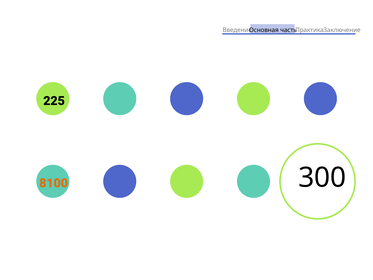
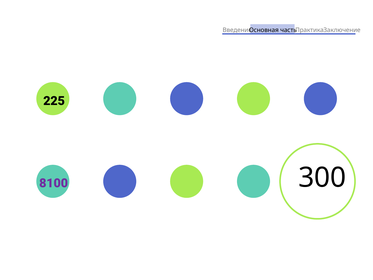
8100 colour: orange -> purple
